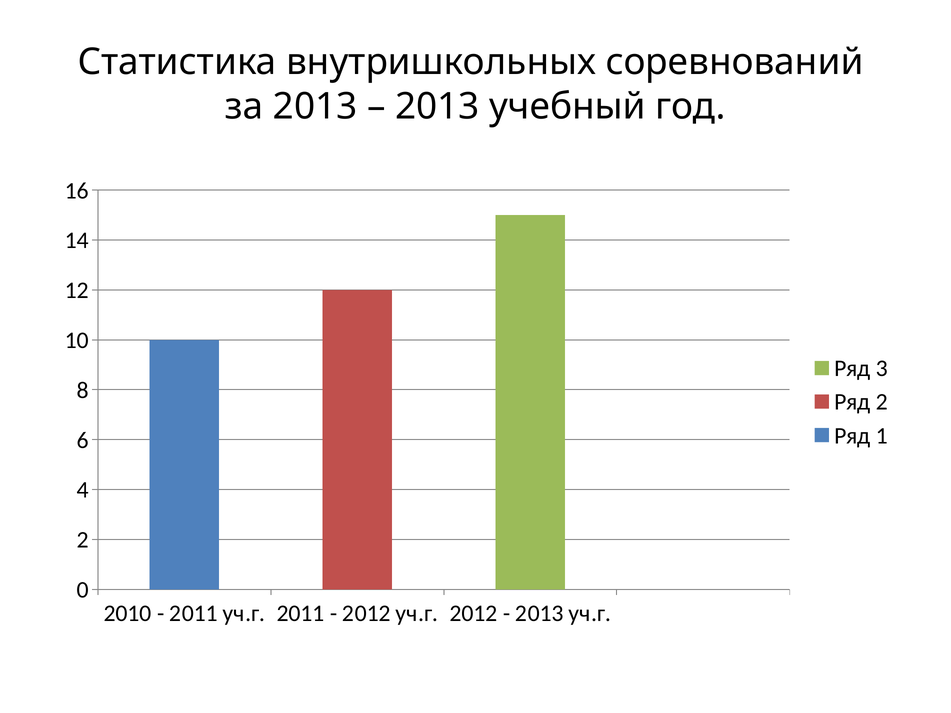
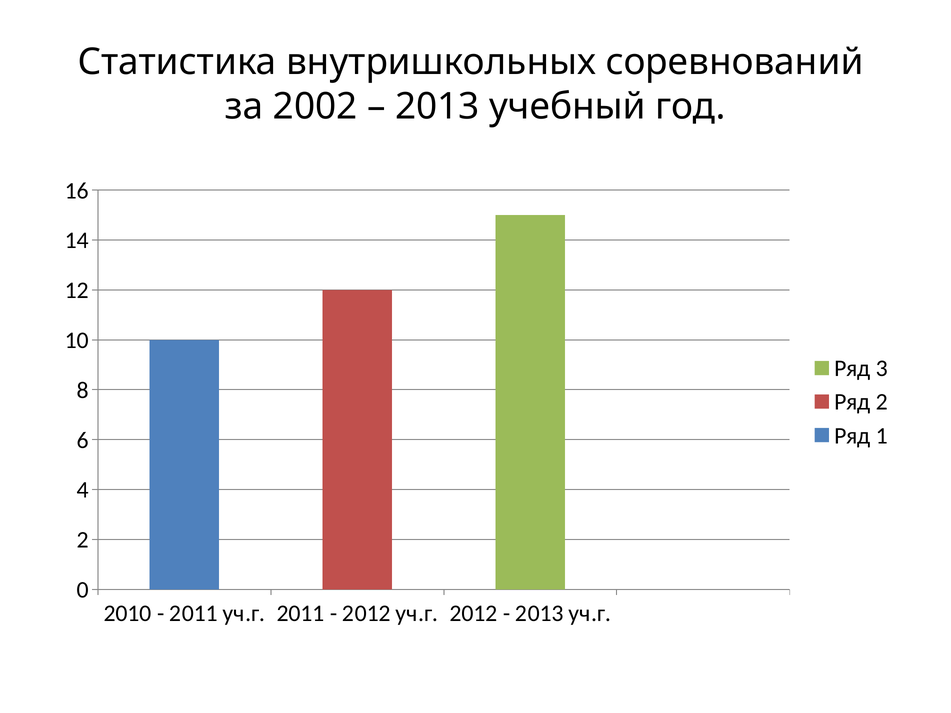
за 2013: 2013 -> 2002
